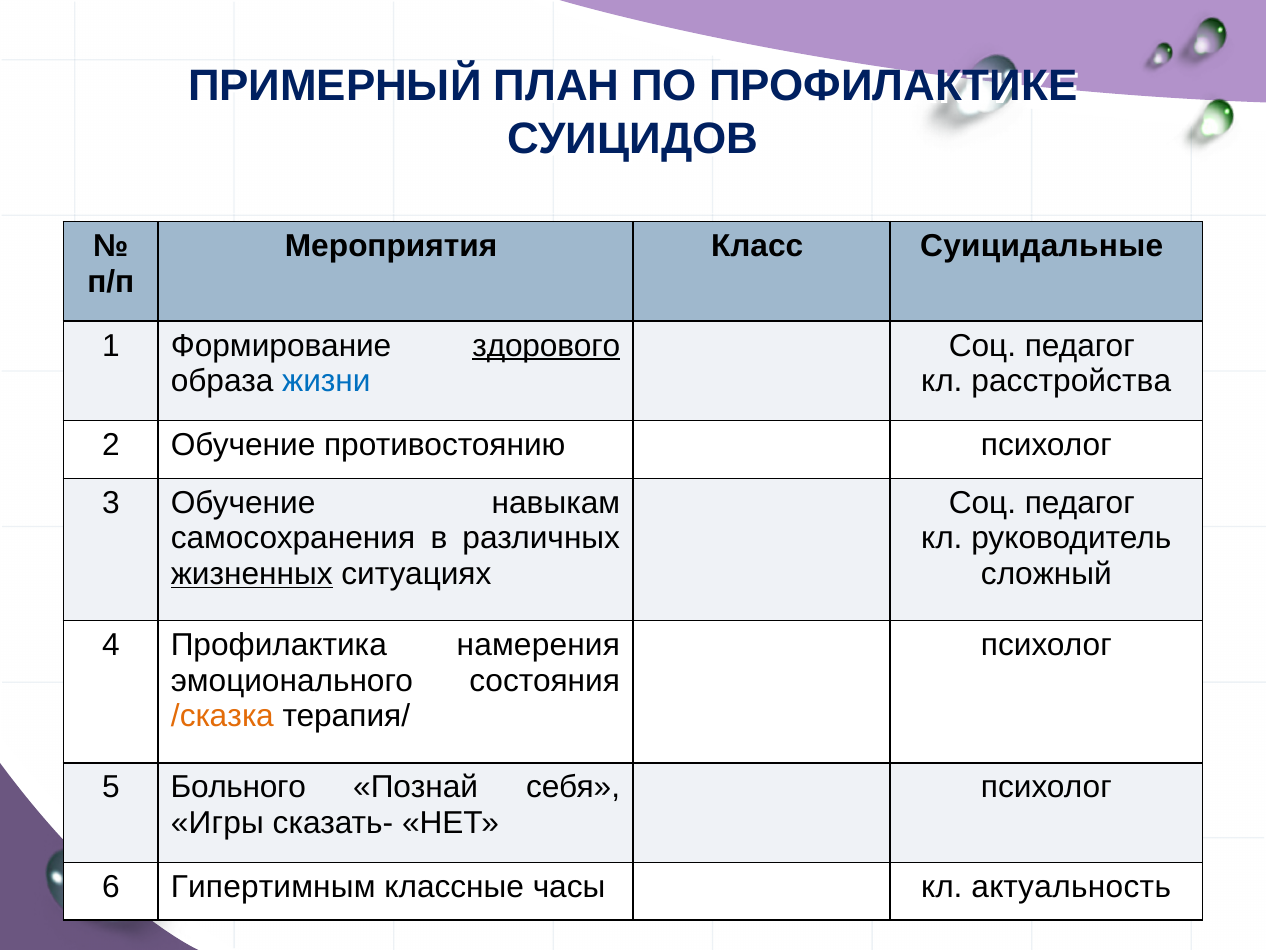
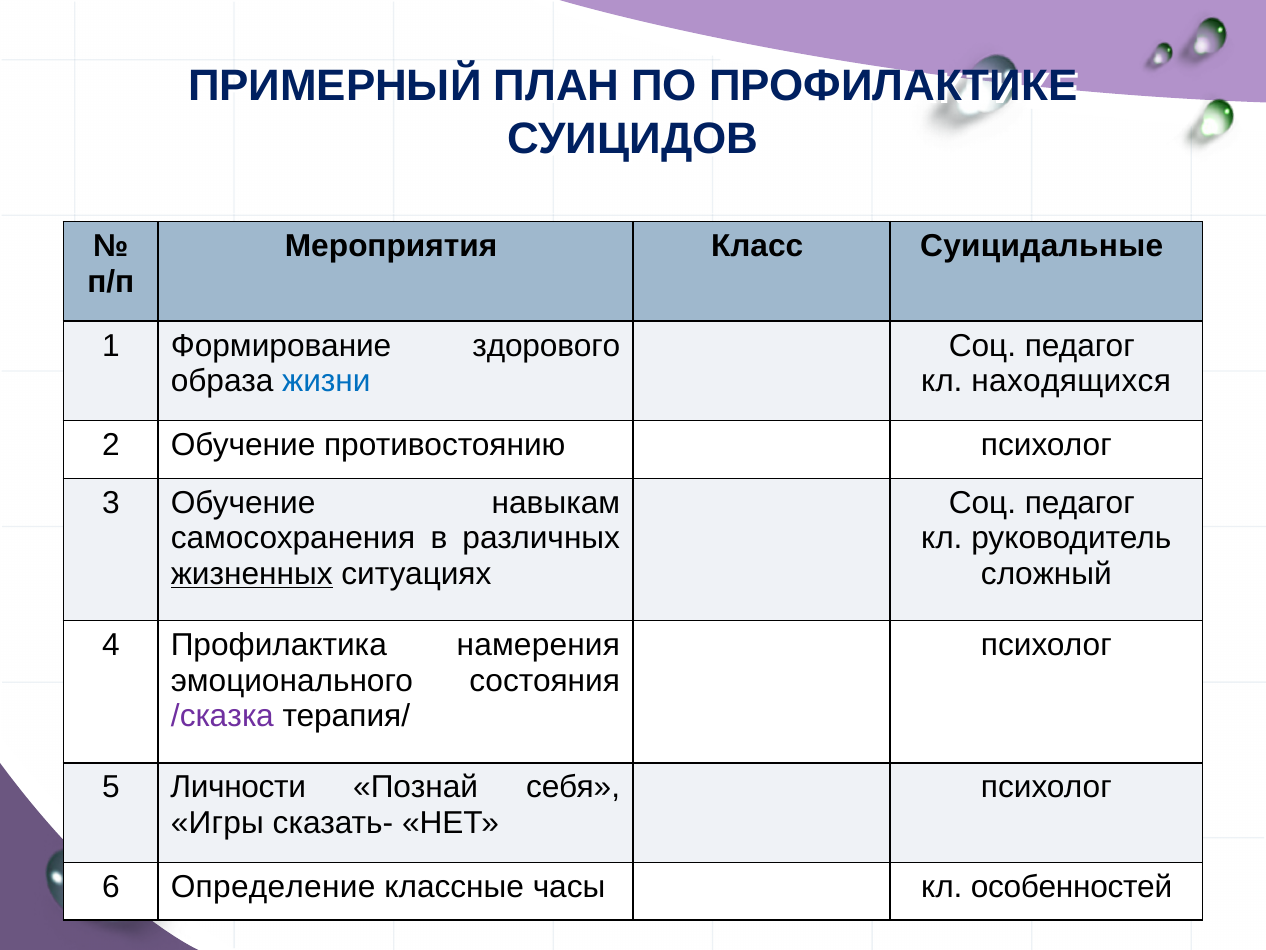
здорового underline: present -> none
расстройства: расстройства -> находящихся
/сказка colour: orange -> purple
Больного: Больного -> Личности
Гипертимным: Гипертимным -> Определение
актуальность: актуальность -> особенностей
